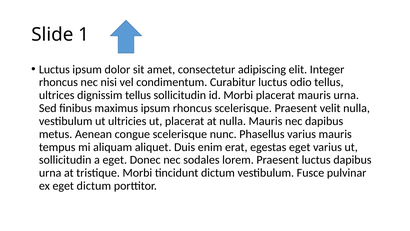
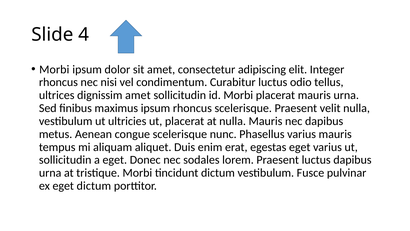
1: 1 -> 4
Luctus at (54, 69): Luctus -> Morbi
dignissim tellus: tellus -> amet
